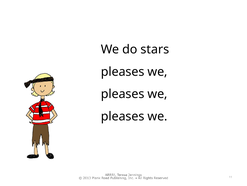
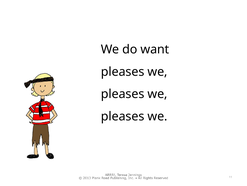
stars: stars -> want
